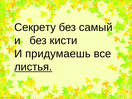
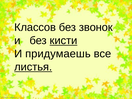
Секрету: Секрету -> Классов
самый: самый -> звонок
кисти underline: none -> present
